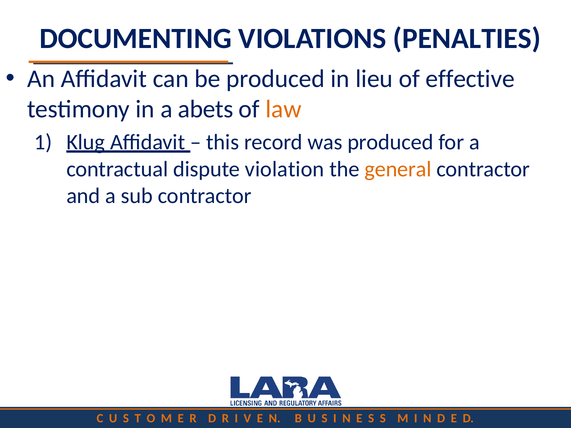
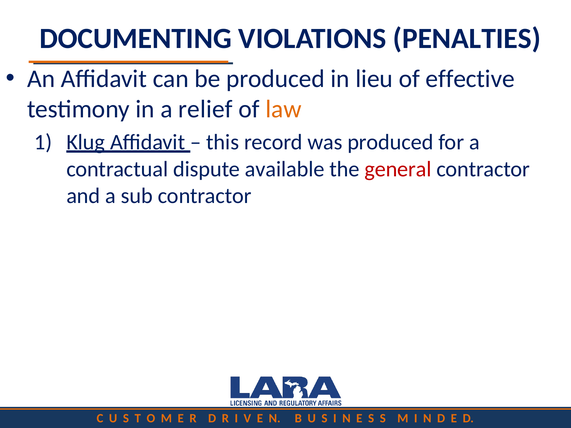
abets: abets -> relief
violation: violation -> available
general colour: orange -> red
